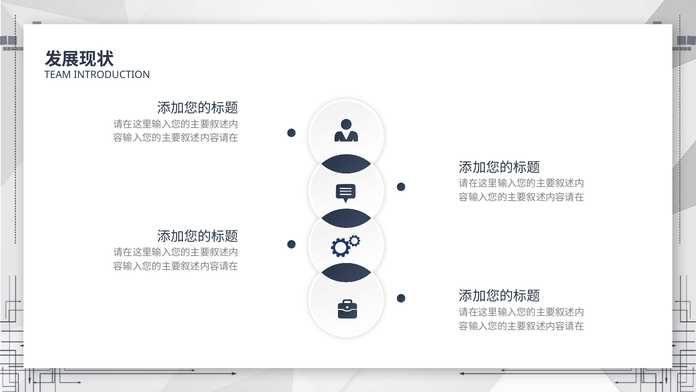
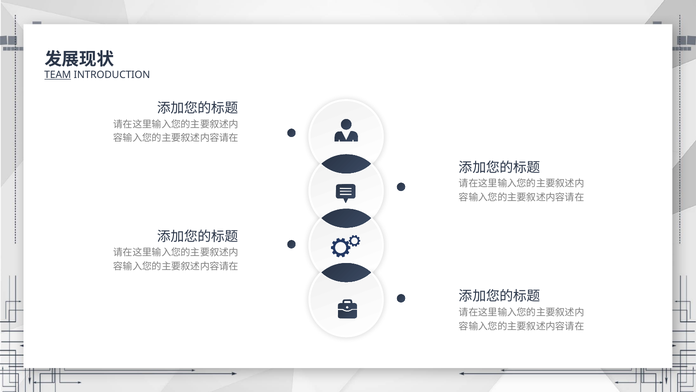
TEAM underline: none -> present
